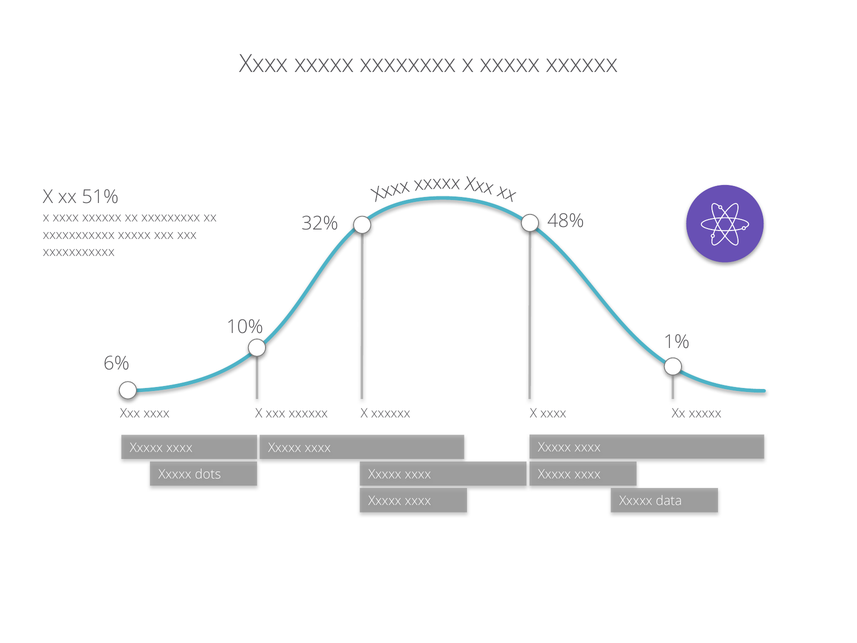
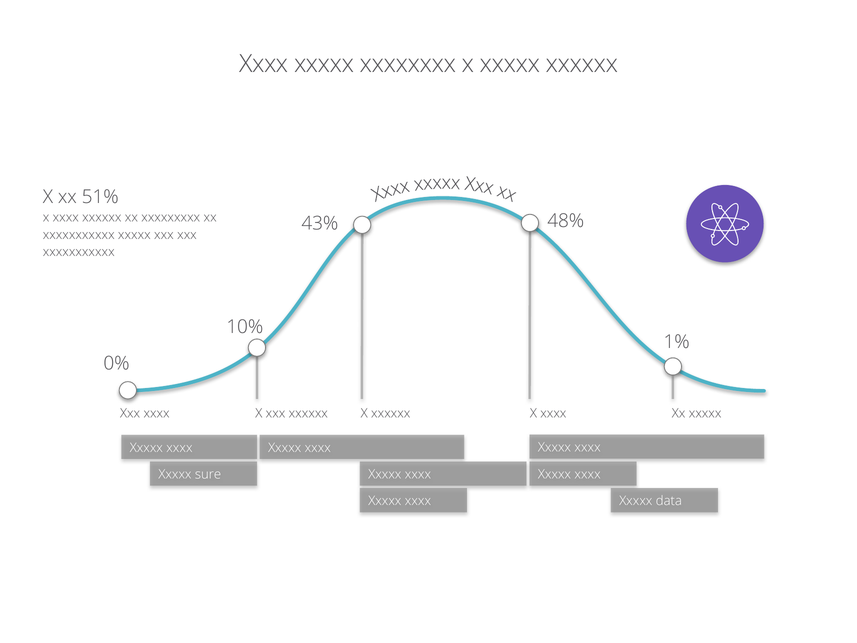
32%: 32% -> 43%
6%: 6% -> 0%
dots: dots -> sure
